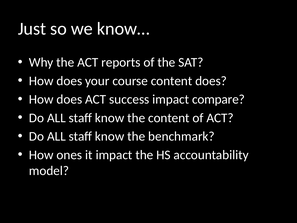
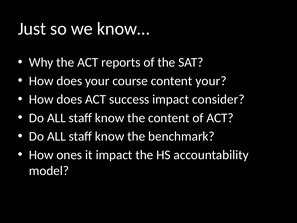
content does: does -> your
compare: compare -> consider
